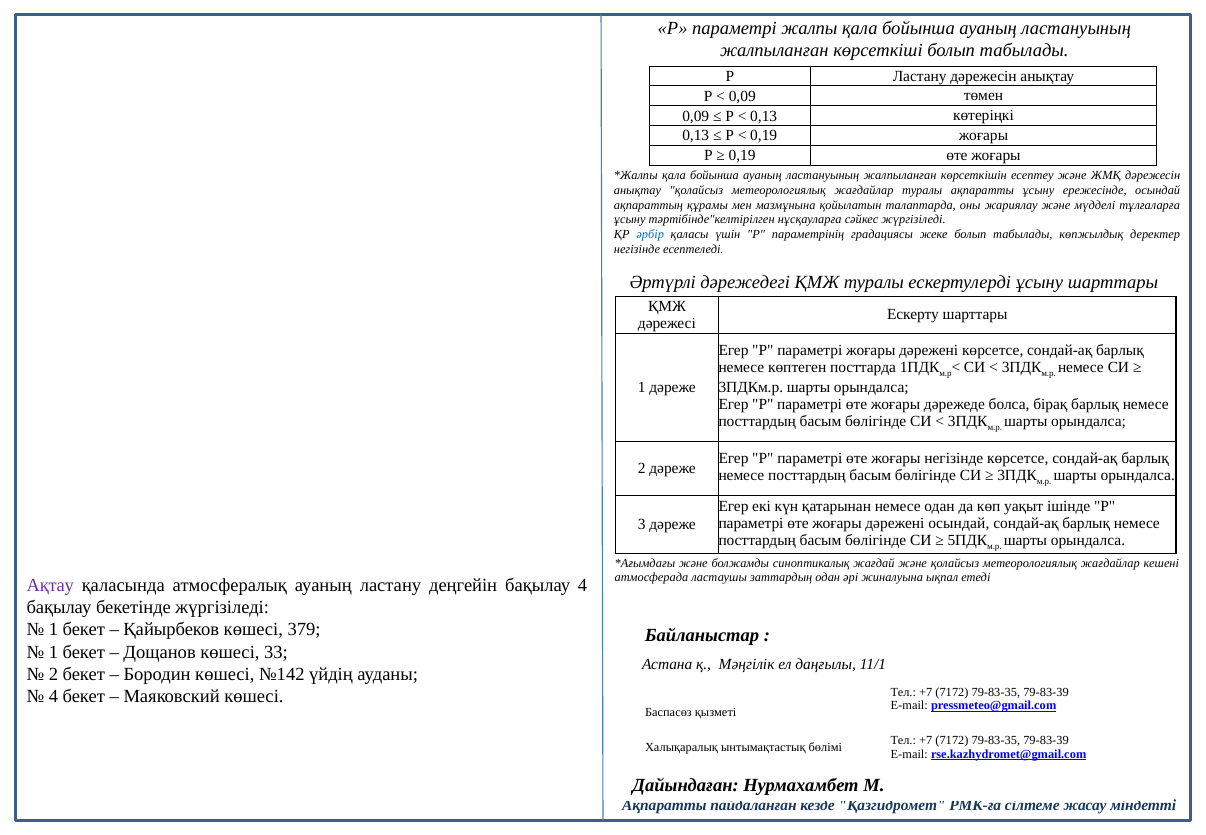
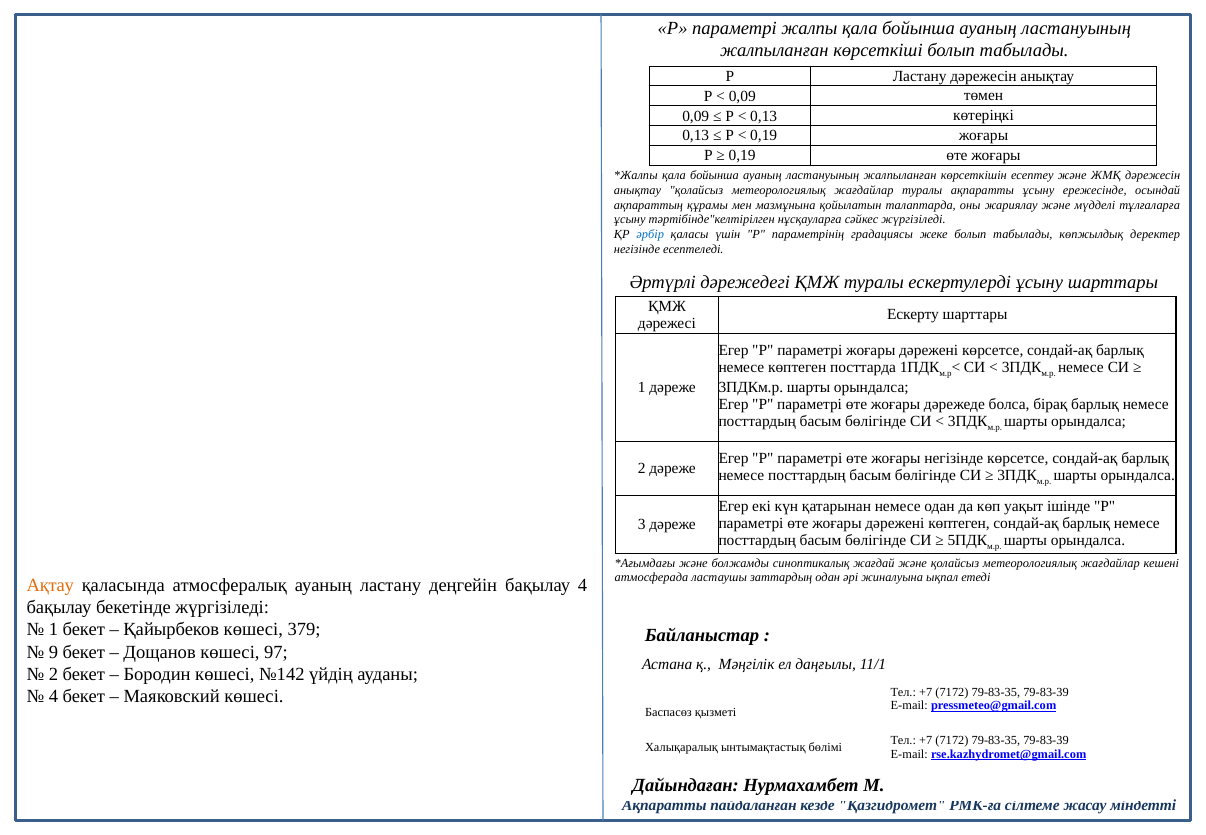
дәрежені осындай: осындай -> көптеген
Ақтау colour: purple -> orange
1 at (53, 652): 1 -> 9
33: 33 -> 97
